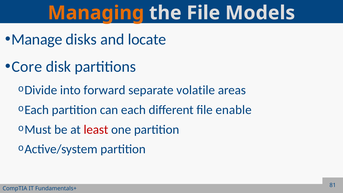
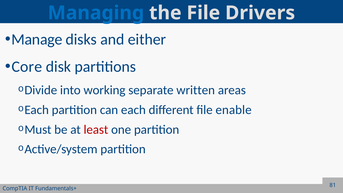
Managing colour: orange -> blue
Models: Models -> Drivers
locate: locate -> either
forward: forward -> working
volatile: volatile -> written
